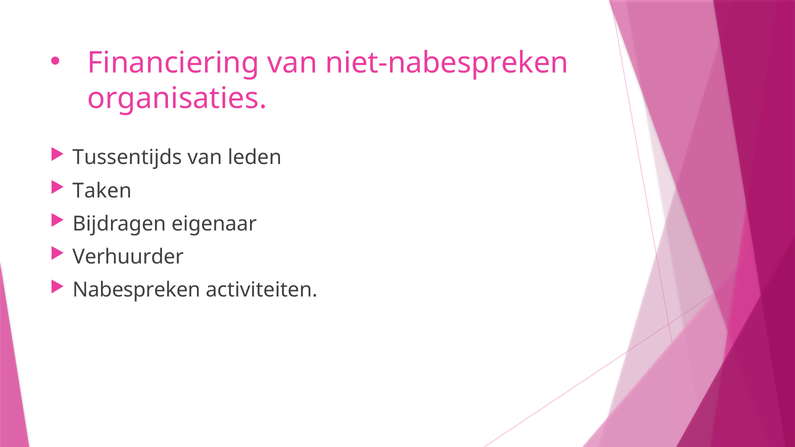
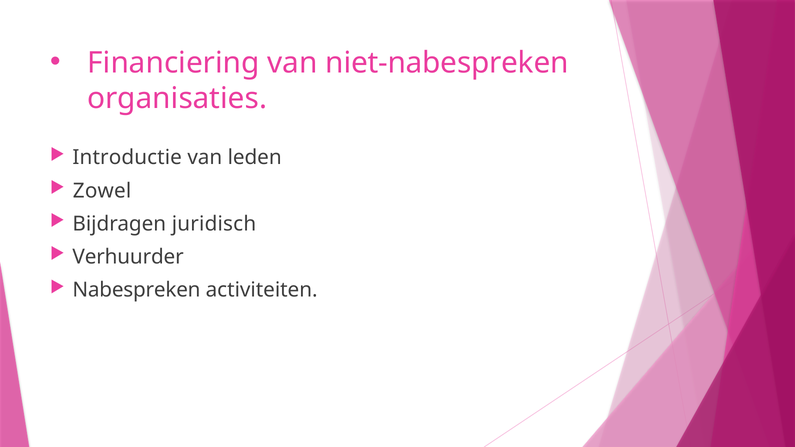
Tussentijds: Tussentijds -> Introductie
Taken: Taken -> Zowel
eigenaar: eigenaar -> juridisch
